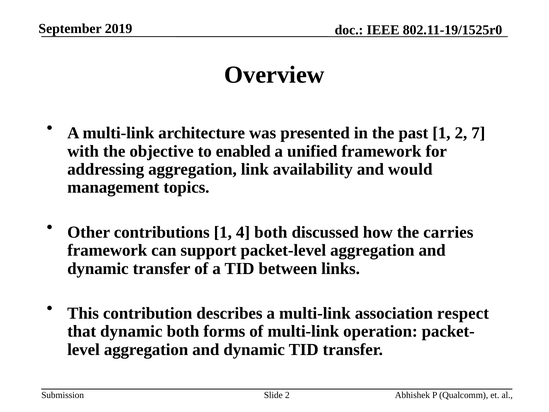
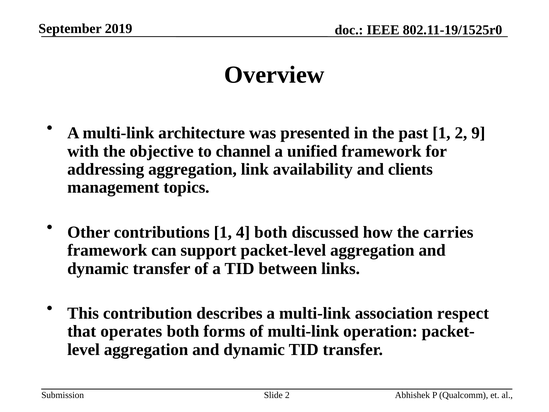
7: 7 -> 9
enabled: enabled -> channel
would: would -> clients
that dynamic: dynamic -> operates
